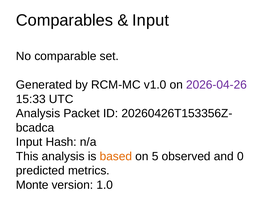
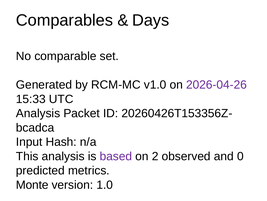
Input at (151, 20): Input -> Days
based colour: orange -> purple
5: 5 -> 2
